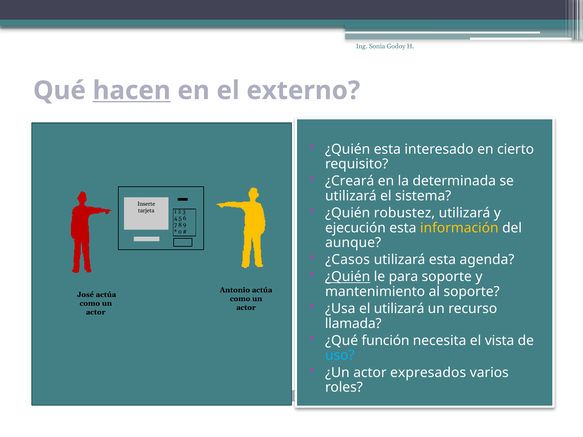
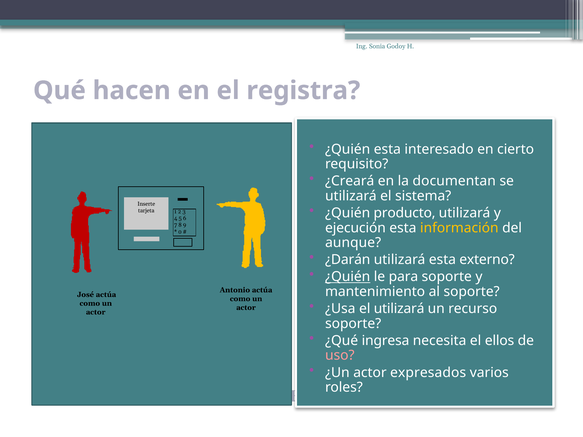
hacen underline: present -> none
externo: externo -> registra
determinada: determinada -> documentan
robustez: robustez -> producto
¿Casos: ¿Casos -> ¿Darán
agenda: agenda -> externo
llamada at (353, 324): llamada -> soporte
función: función -> ingresa
vista: vista -> ellos
uso colour: light blue -> pink
